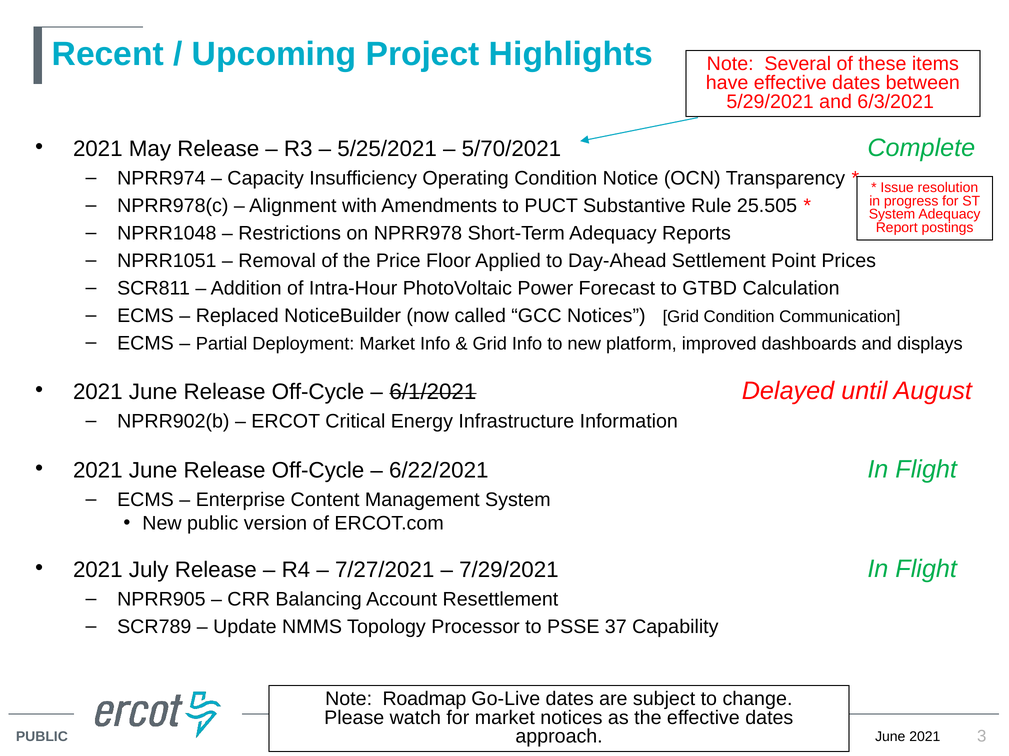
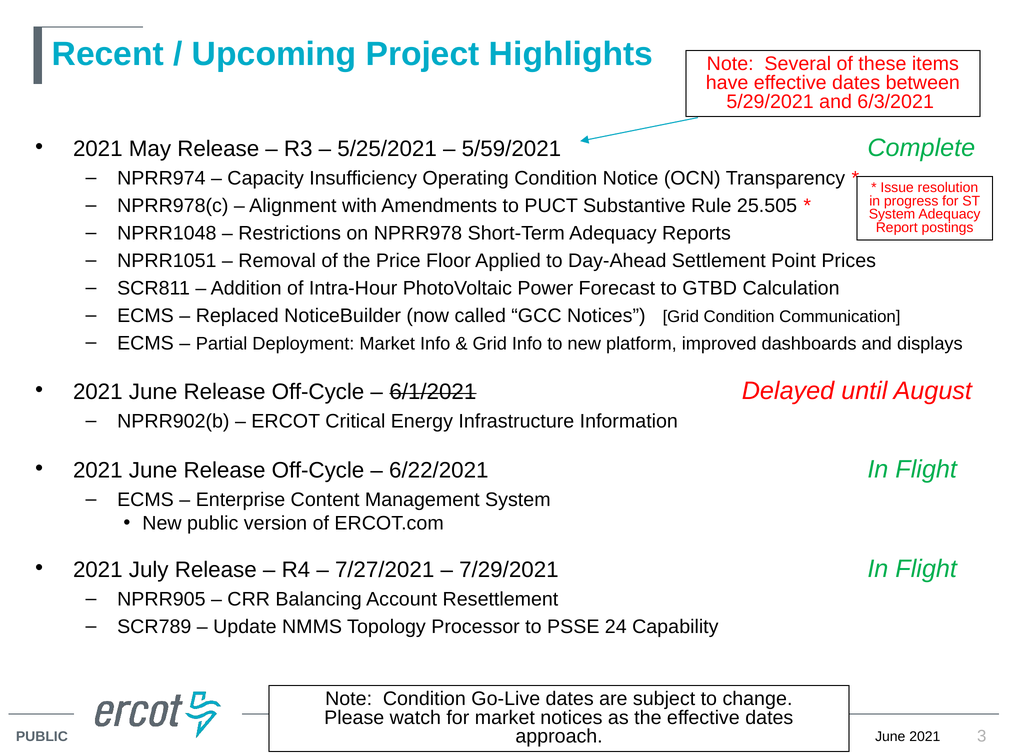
5/70/2021: 5/70/2021 -> 5/59/2021
37: 37 -> 24
Note Roadmap: Roadmap -> Condition
